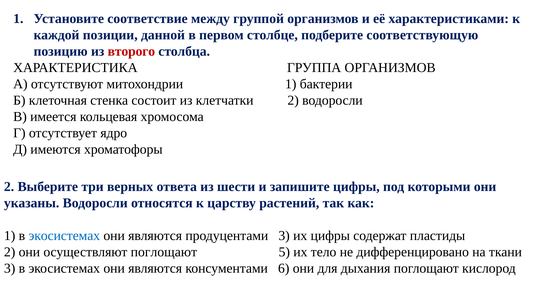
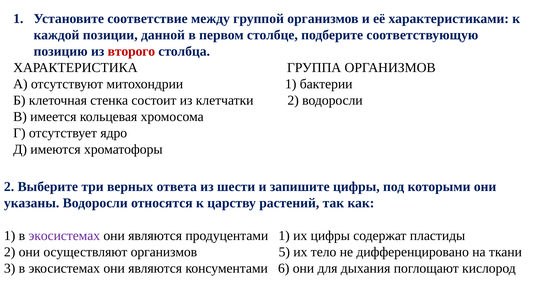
экосистемах at (64, 236) colour: blue -> purple
продуцентами 3: 3 -> 1
осуществляют поглощают: поглощают -> организмов
